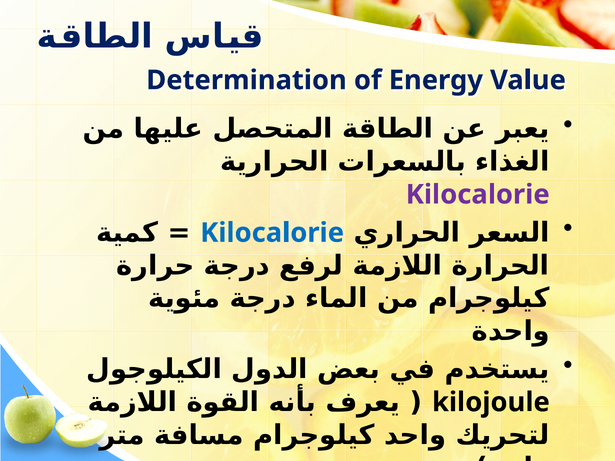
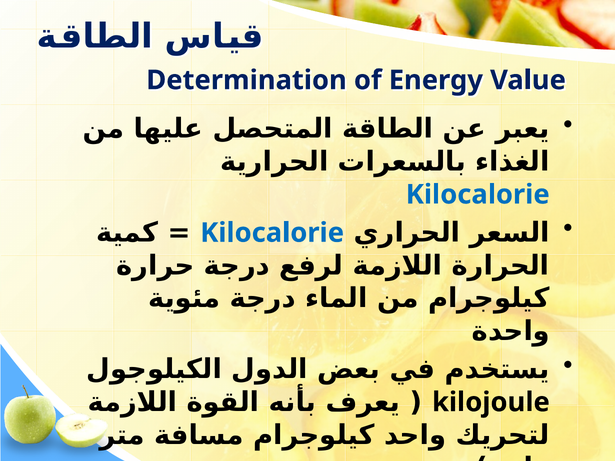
Kilocalorie at (478, 195) colour: purple -> blue
